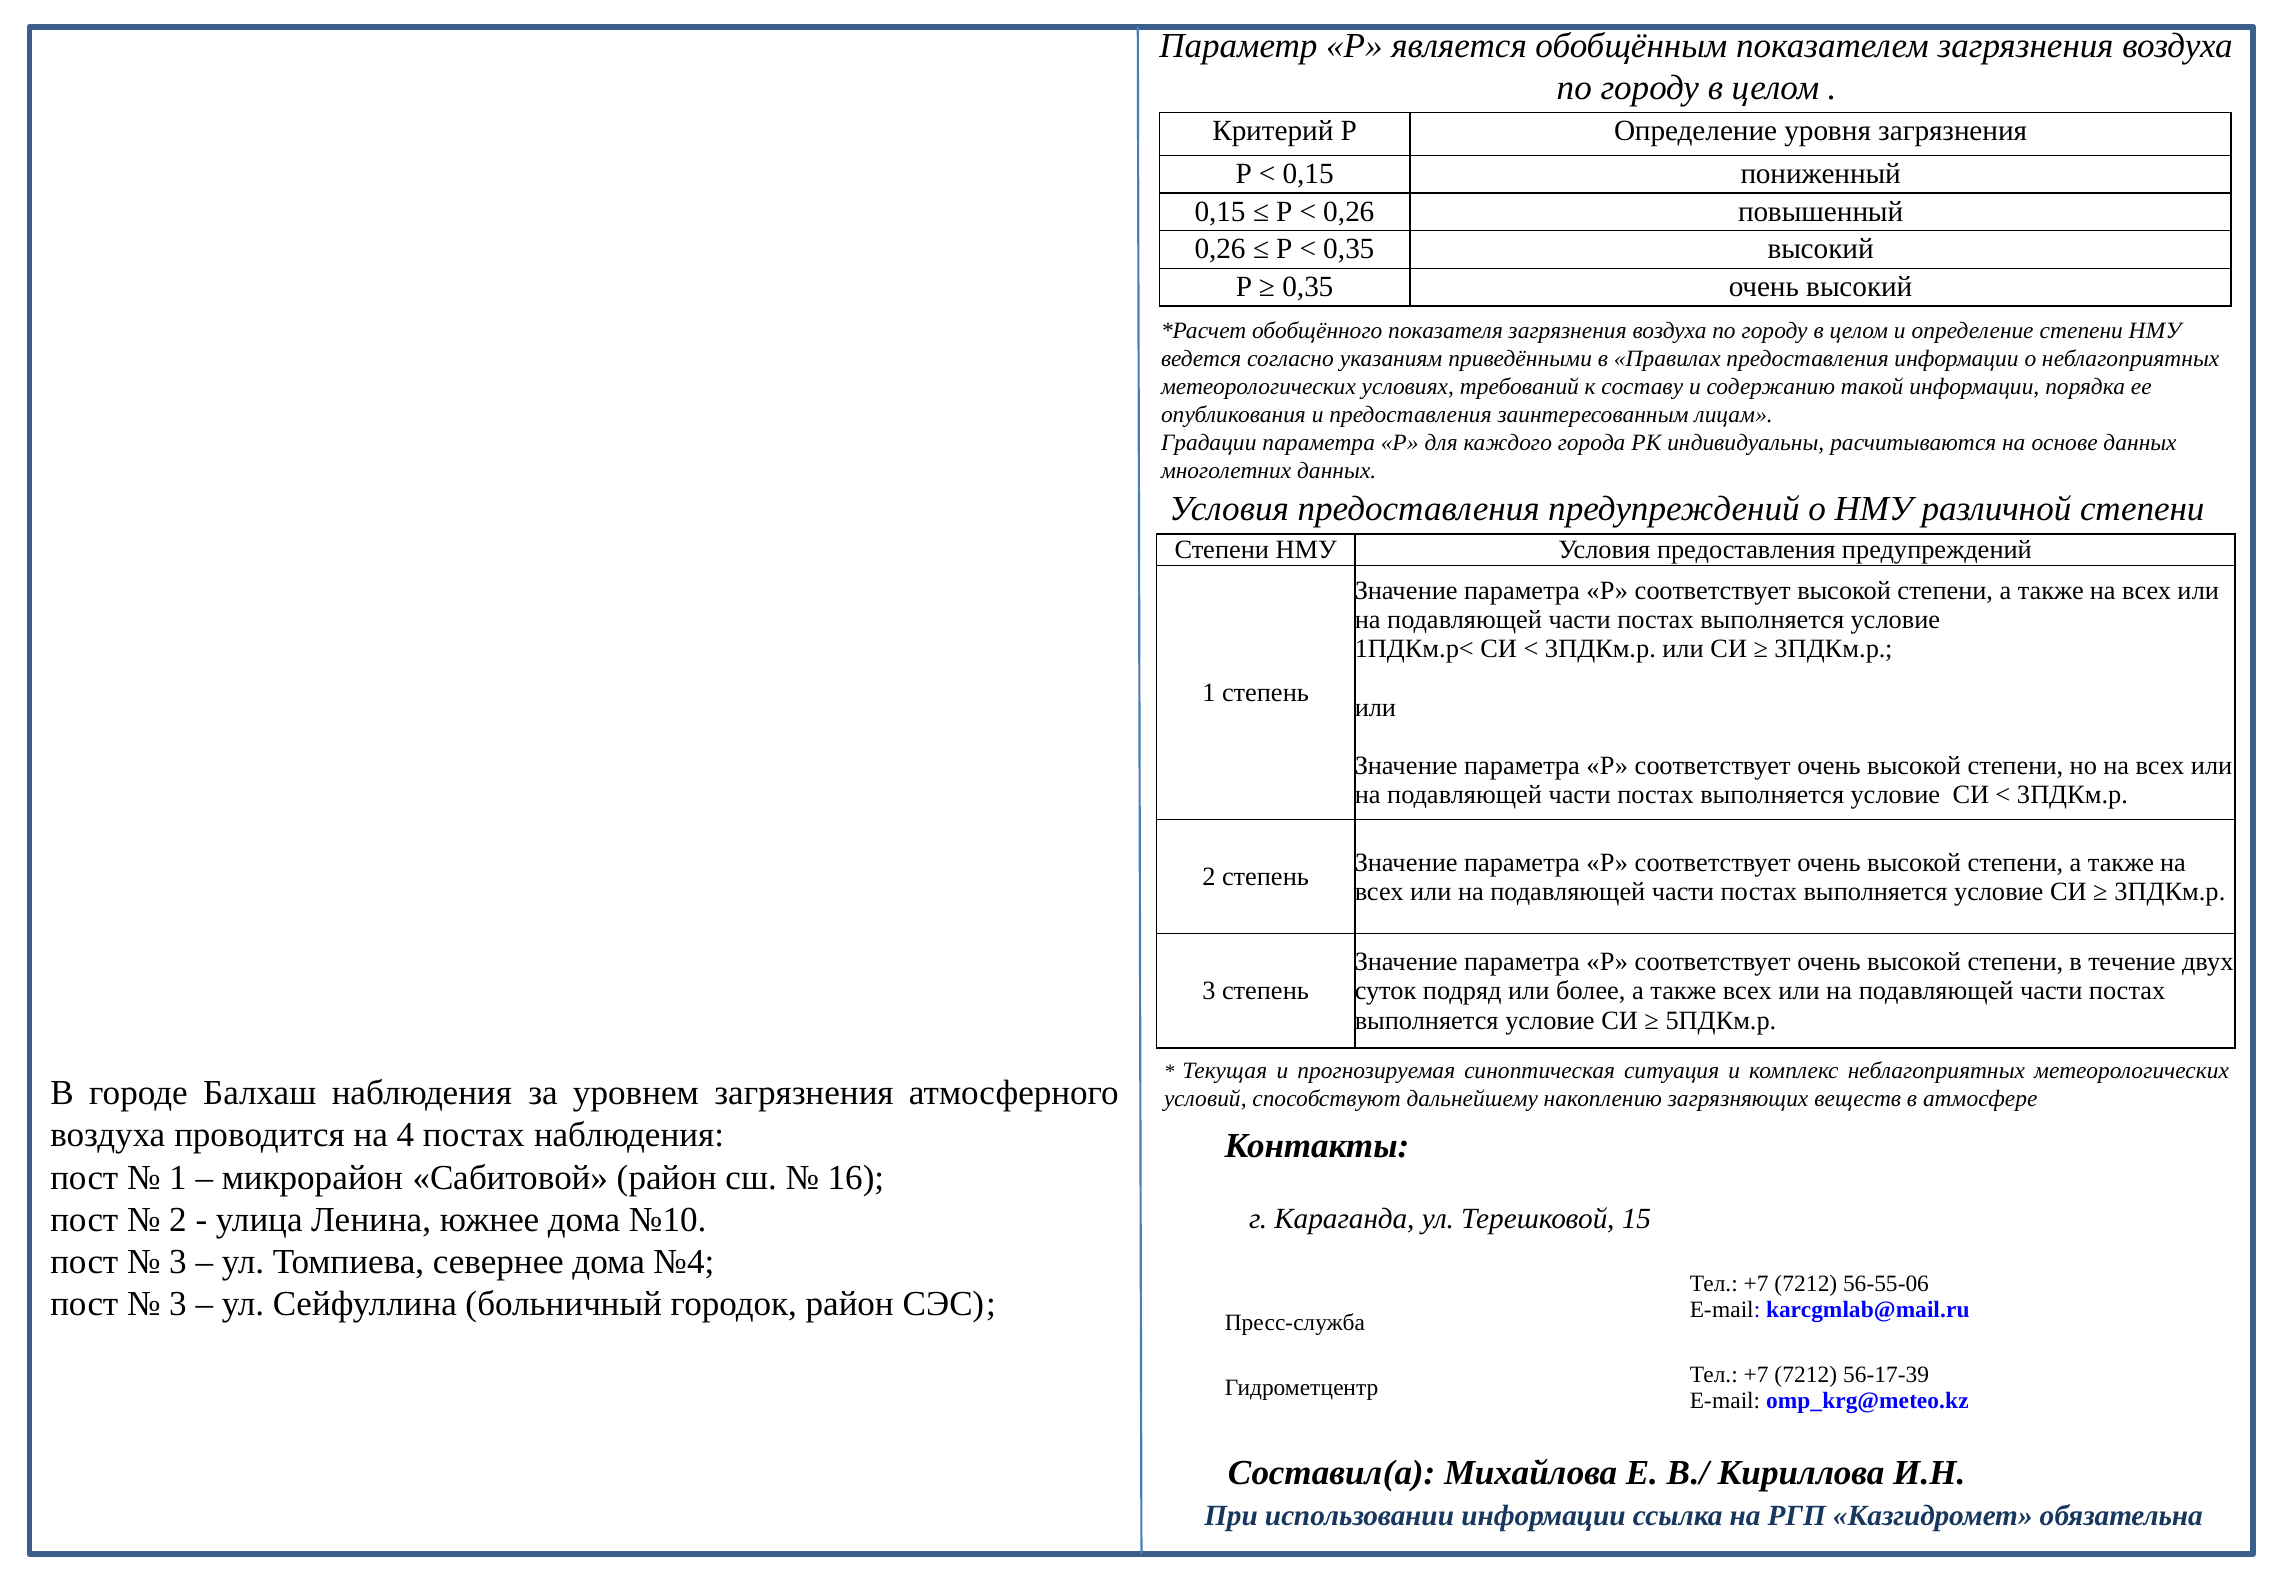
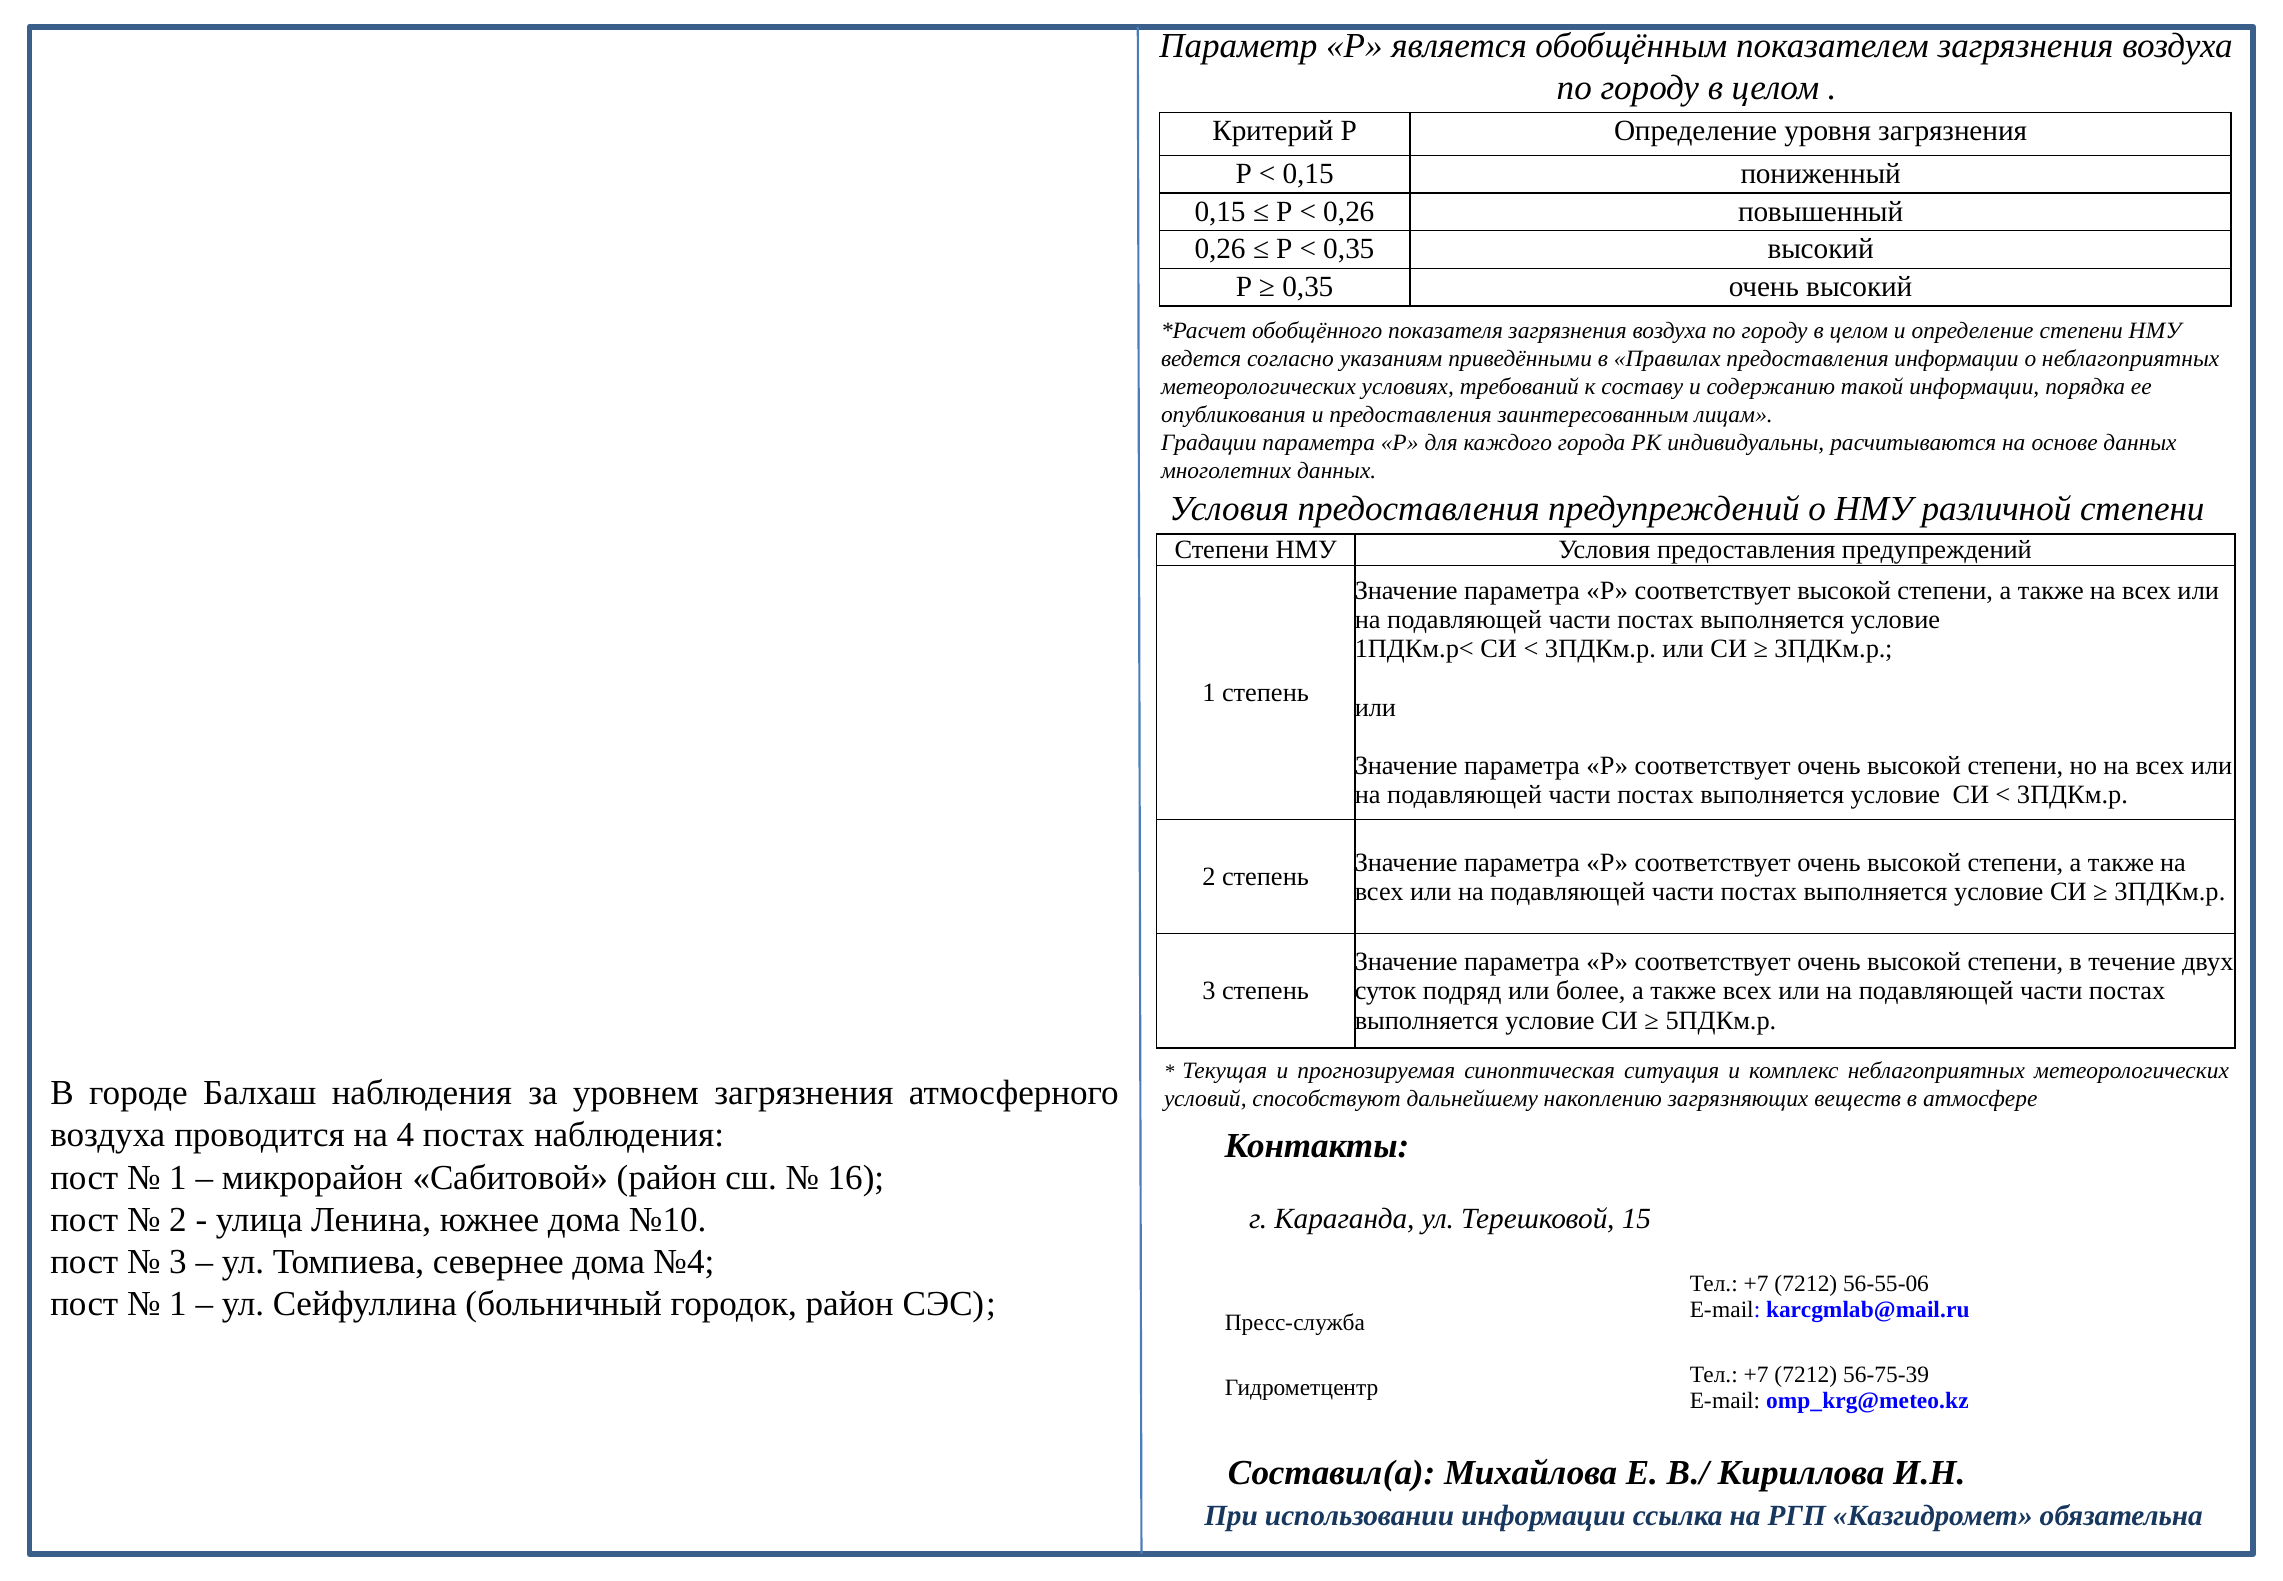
3 at (178, 1304): 3 -> 1
56-17-39: 56-17-39 -> 56-75-39
